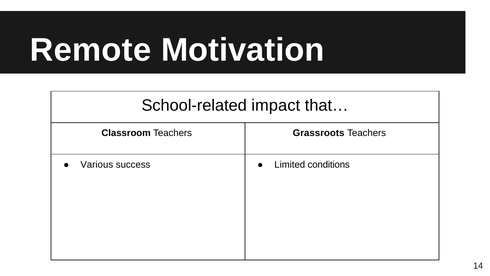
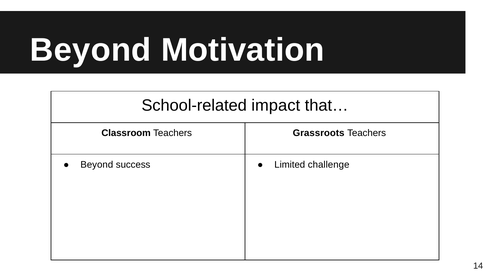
Remote at (91, 50): Remote -> Beyond
Various at (97, 164): Various -> Beyond
conditions: conditions -> challenge
